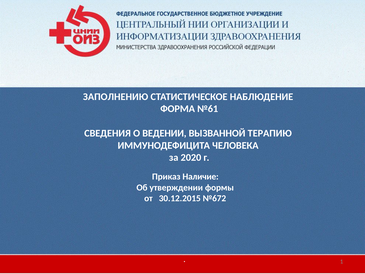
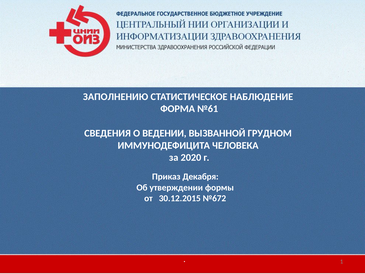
ТЕРАПИЮ: ТЕРАПИЮ -> ГРУДНОМ
Наличие: Наличие -> Декабря
